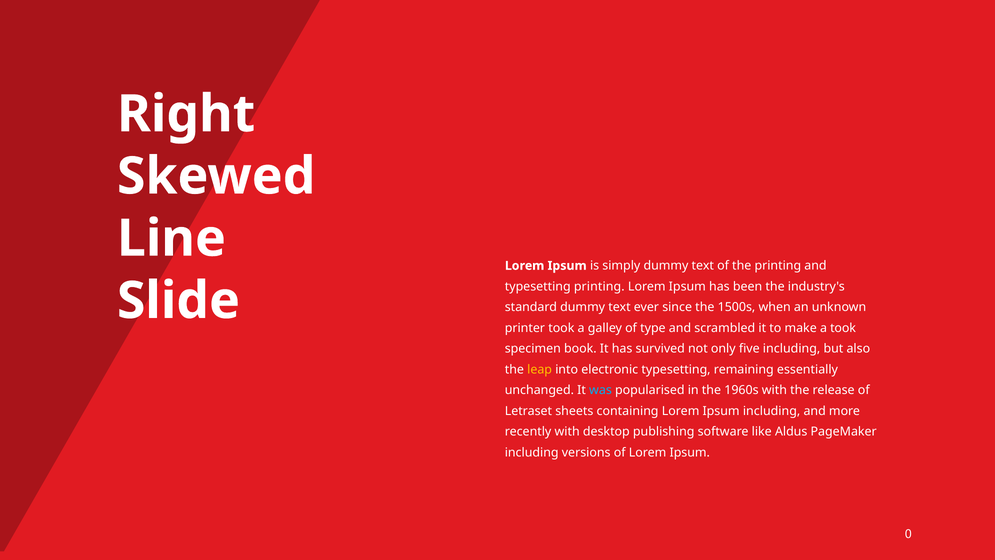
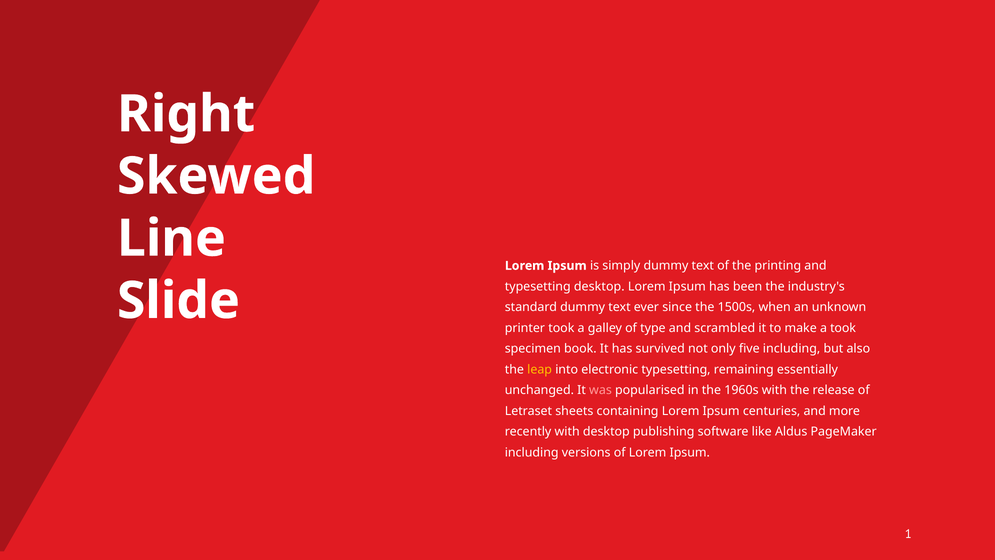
typesetting printing: printing -> desktop
was colour: light blue -> pink
Ipsum including: including -> centuries
0: 0 -> 1
